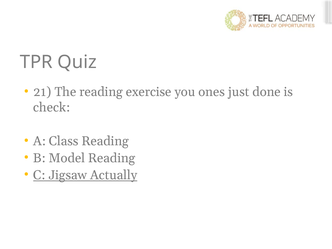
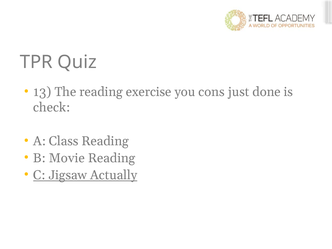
21: 21 -> 13
ones: ones -> cons
Model: Model -> Movie
